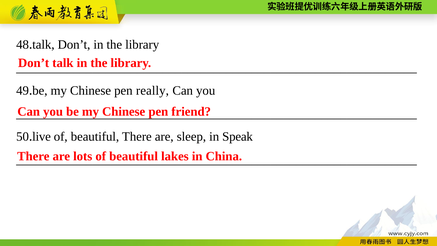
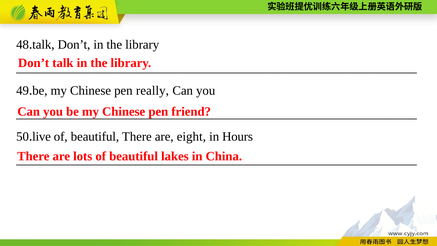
sleep: sleep -> eight
Speak: Speak -> Hours
